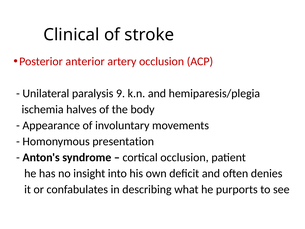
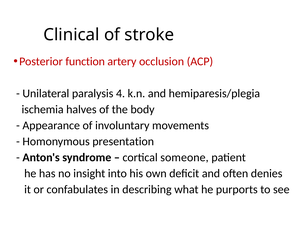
anterior: anterior -> function
9: 9 -> 4
cortical occlusion: occlusion -> someone
